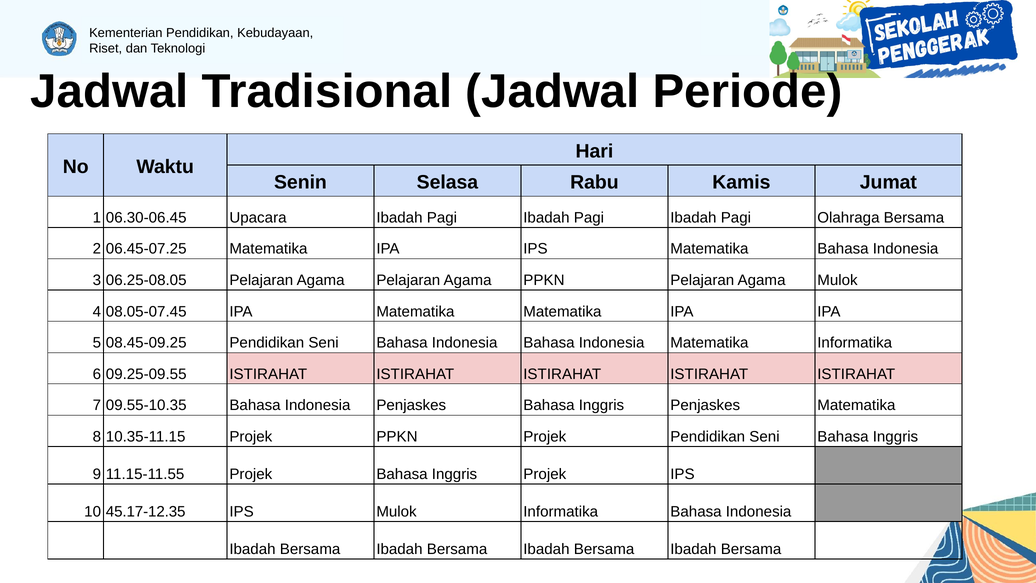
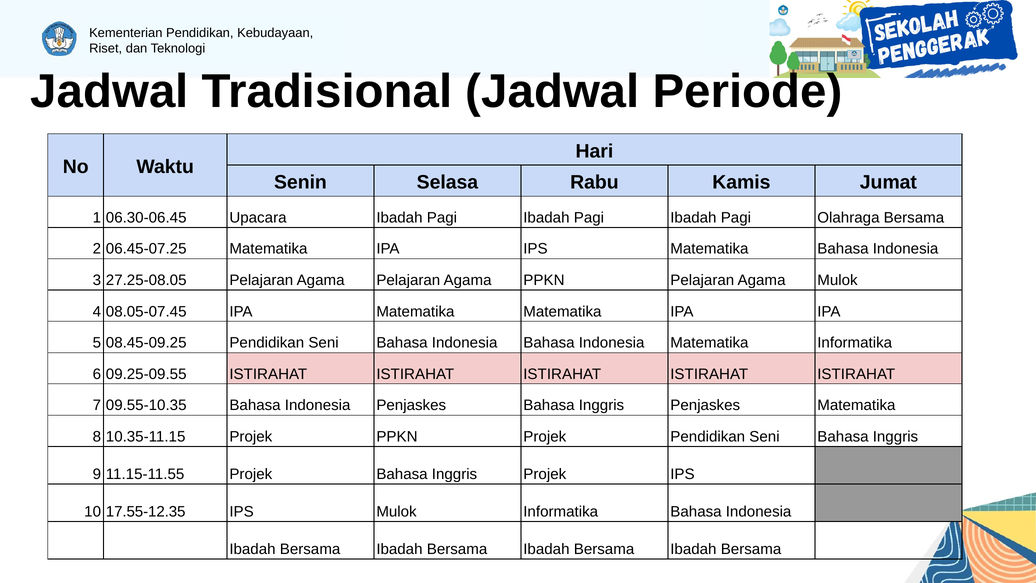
06.25-08.05: 06.25-08.05 -> 27.25-08.05
45.17-12.35: 45.17-12.35 -> 17.55-12.35
